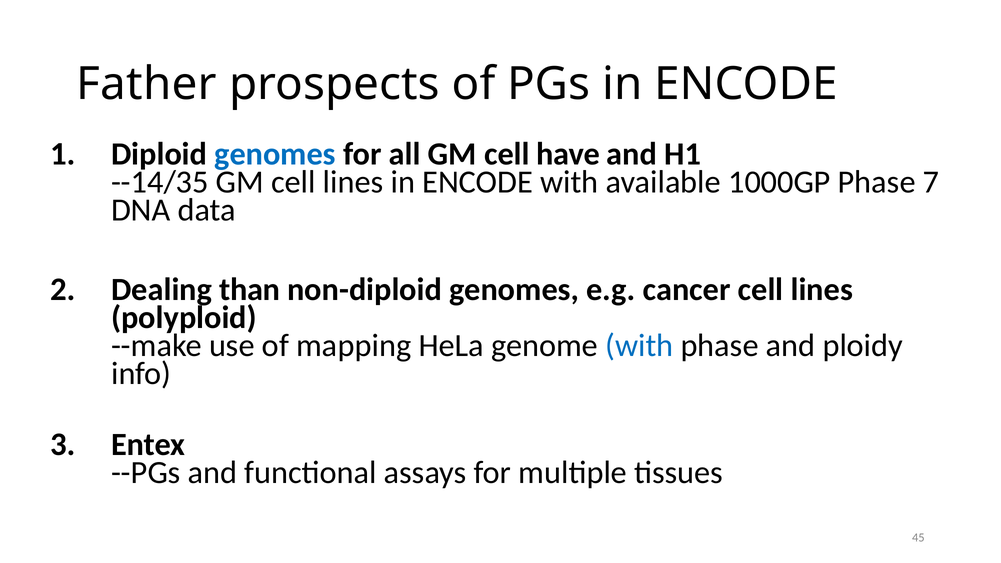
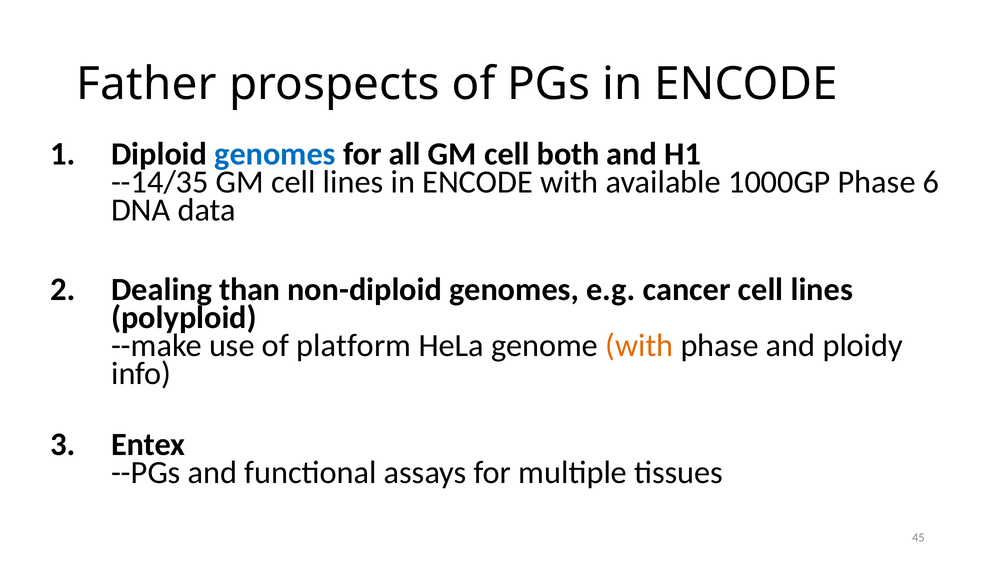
have: have -> both
7: 7 -> 6
mapping: mapping -> platform
with at (639, 345) colour: blue -> orange
